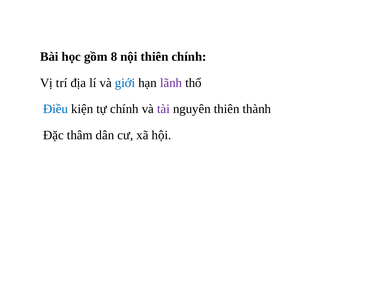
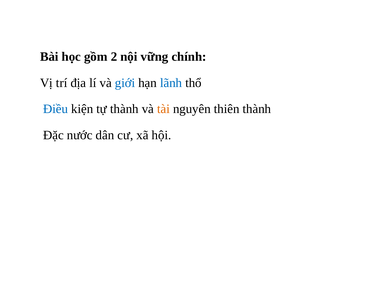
8: 8 -> 2
nội thiên: thiên -> vững
lãnh colour: purple -> blue
tự chính: chính -> thành
tài colour: purple -> orange
thâm: thâm -> nước
